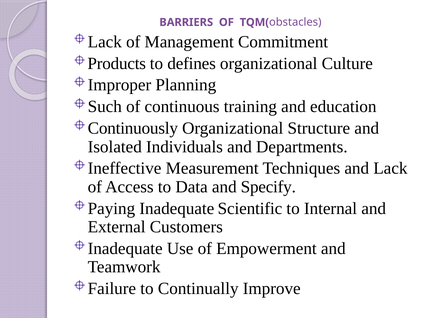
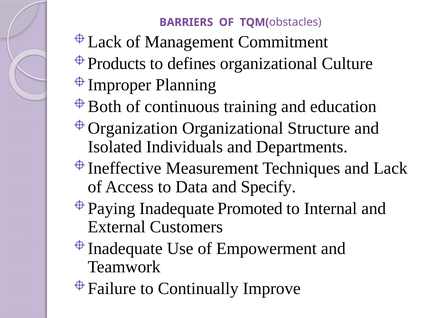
Such: Such -> Both
Continuously: Continuously -> Organization
Scientific: Scientific -> Promoted
